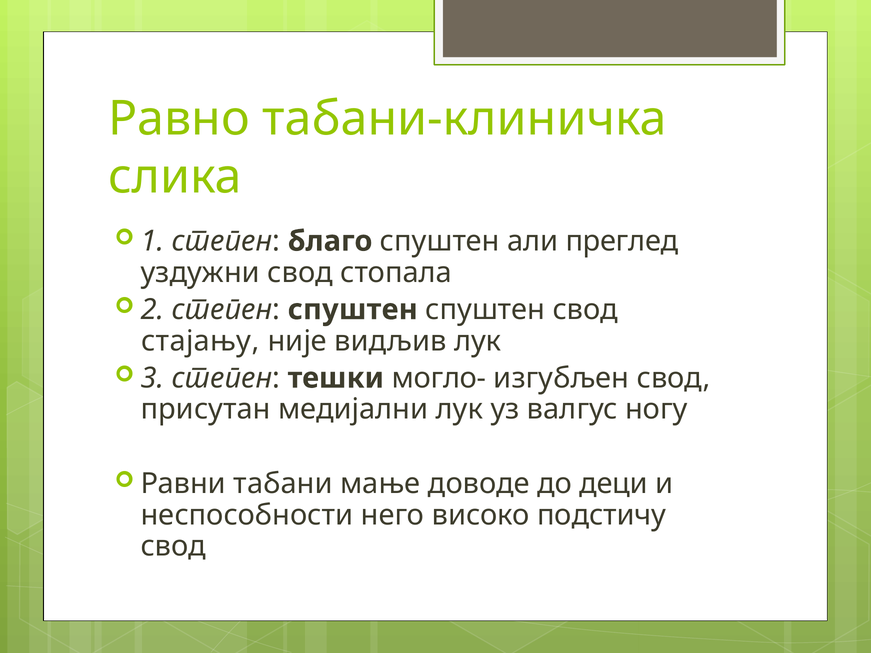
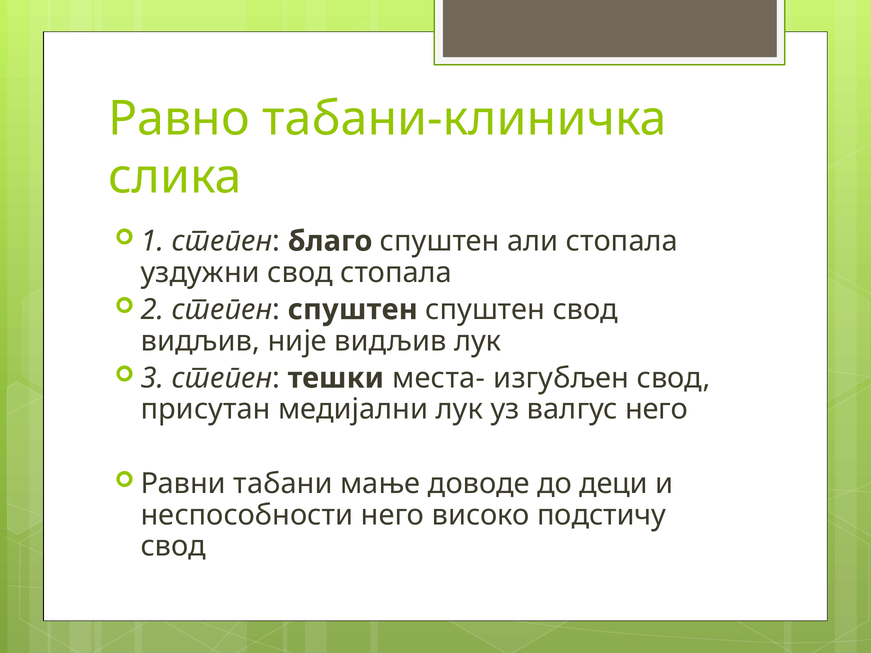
али преглед: преглед -> стопала
стајању at (200, 341): стајању -> видљив
могло-: могло- -> места-
валгус ногу: ногу -> него
